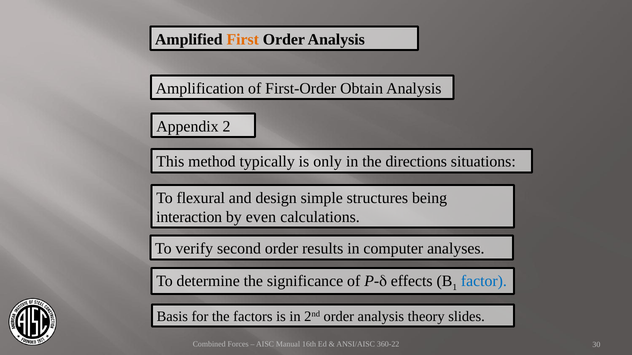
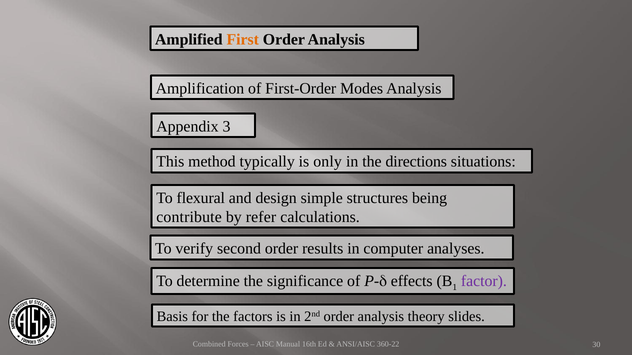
Obtain: Obtain -> Modes
2: 2 -> 3
interaction: interaction -> contribute
even: even -> refer
factor colour: blue -> purple
